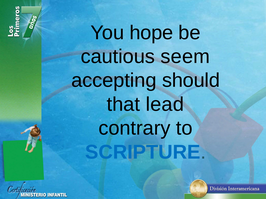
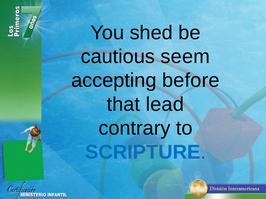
hope: hope -> shed
should: should -> before
